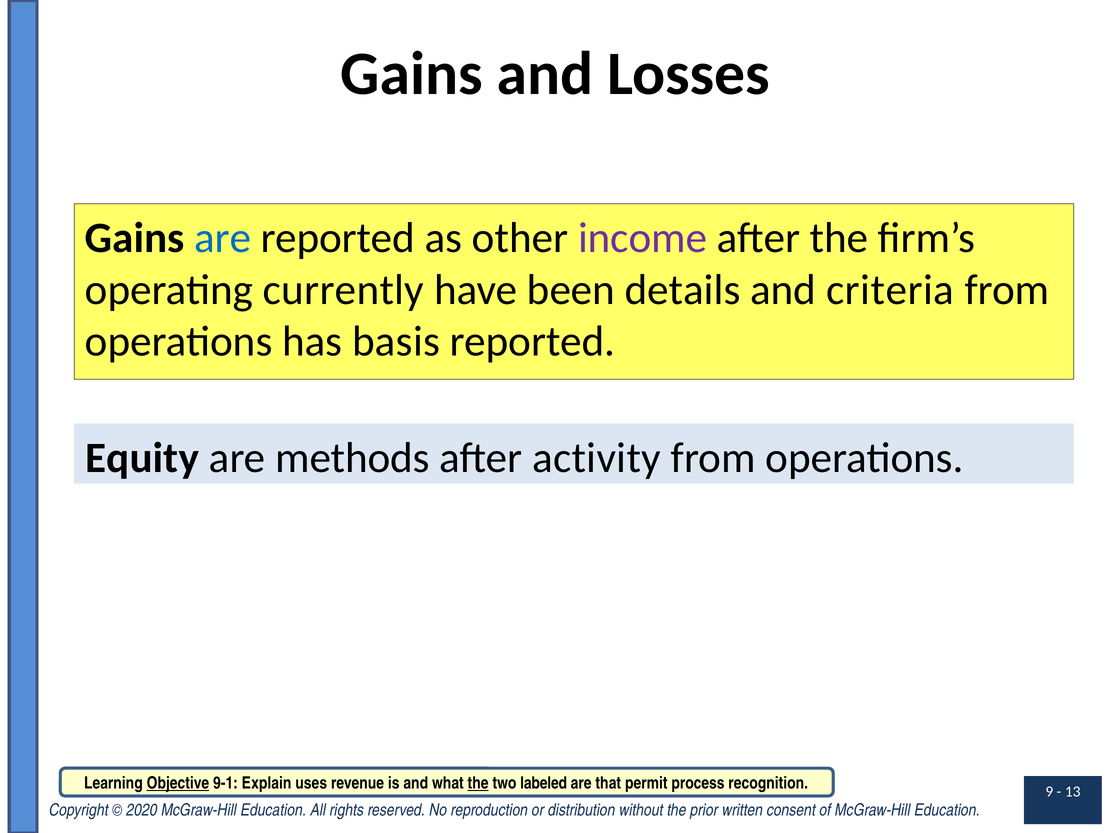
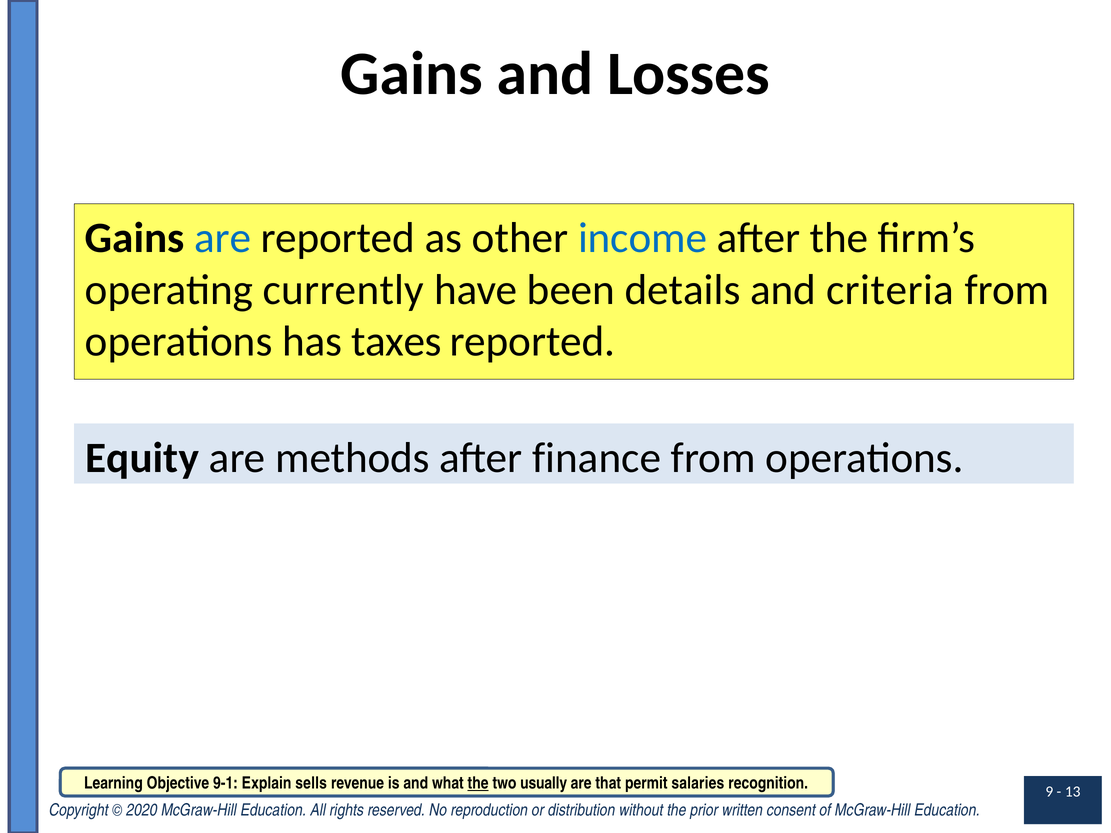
income colour: purple -> blue
basis: basis -> taxes
activity: activity -> finance
Objective underline: present -> none
uses: uses -> sells
labeled: labeled -> usually
process: process -> salaries
